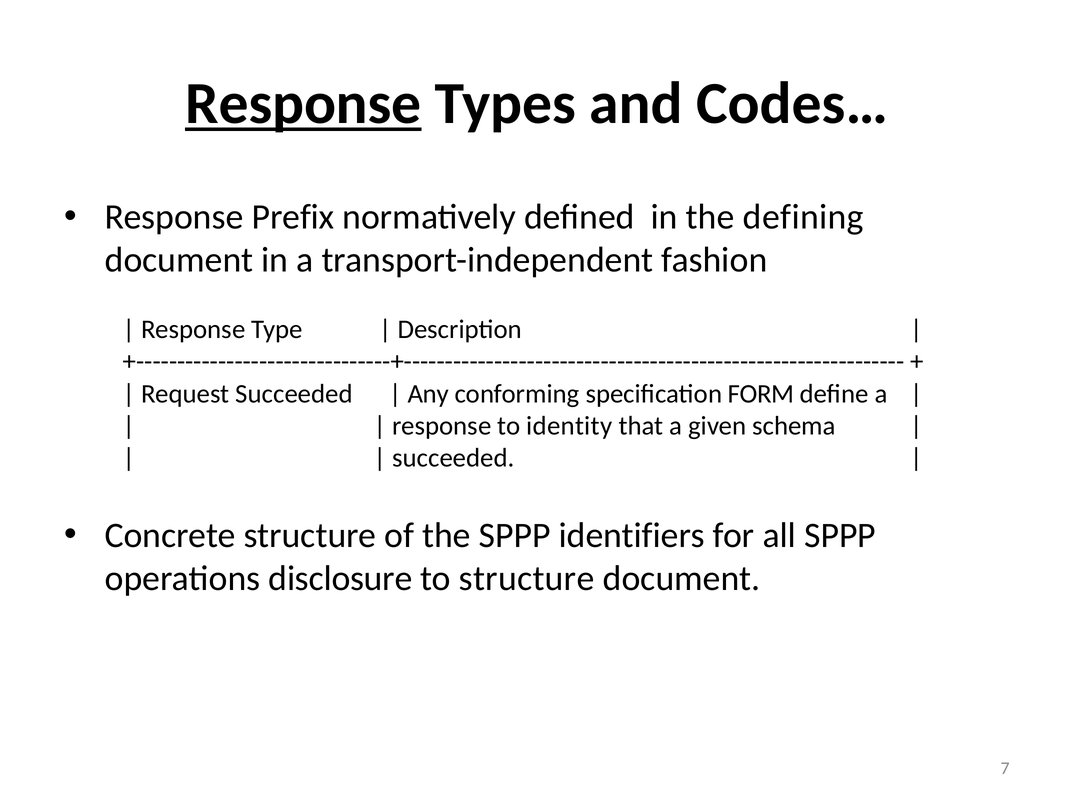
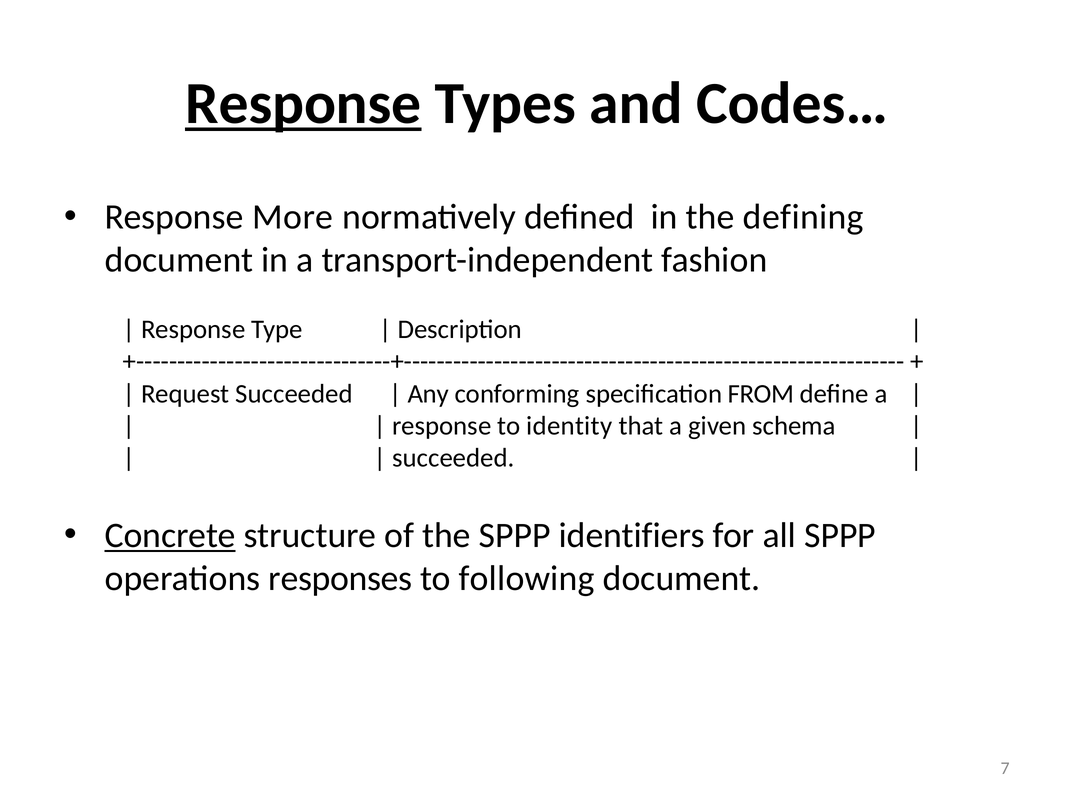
Prefix: Prefix -> More
FORM: FORM -> FROM
Concrete underline: none -> present
disclosure: disclosure -> responses
to structure: structure -> following
